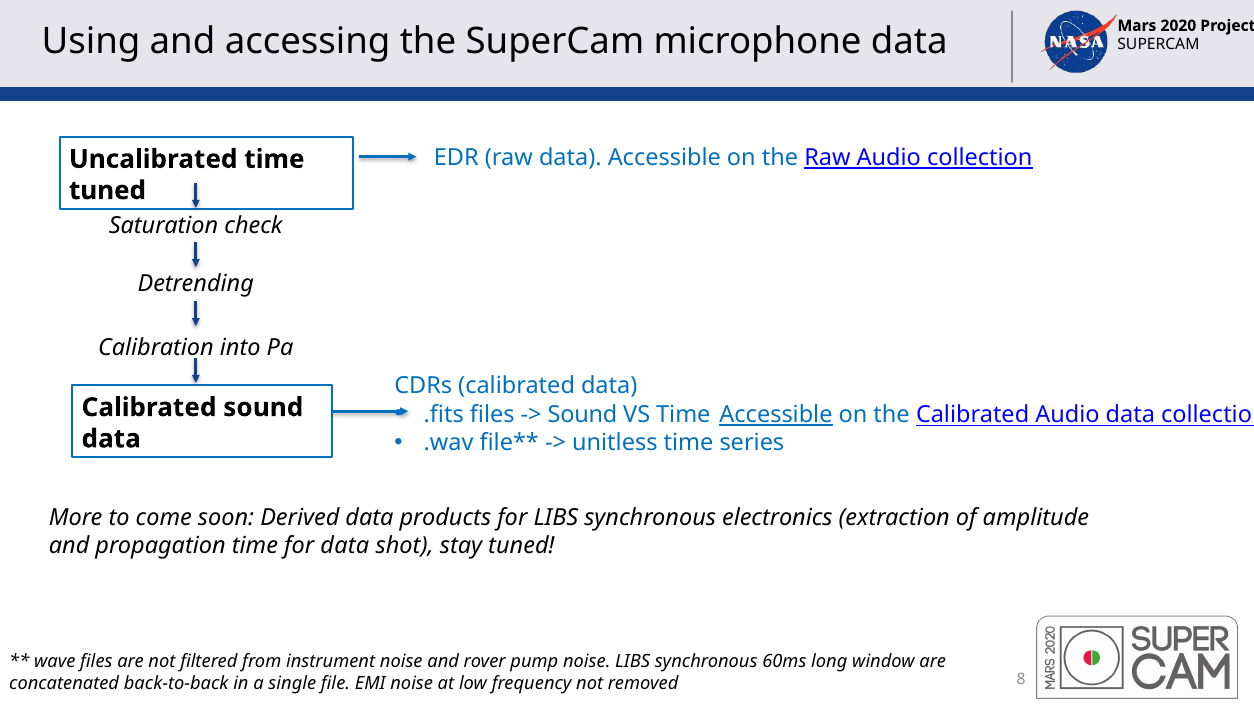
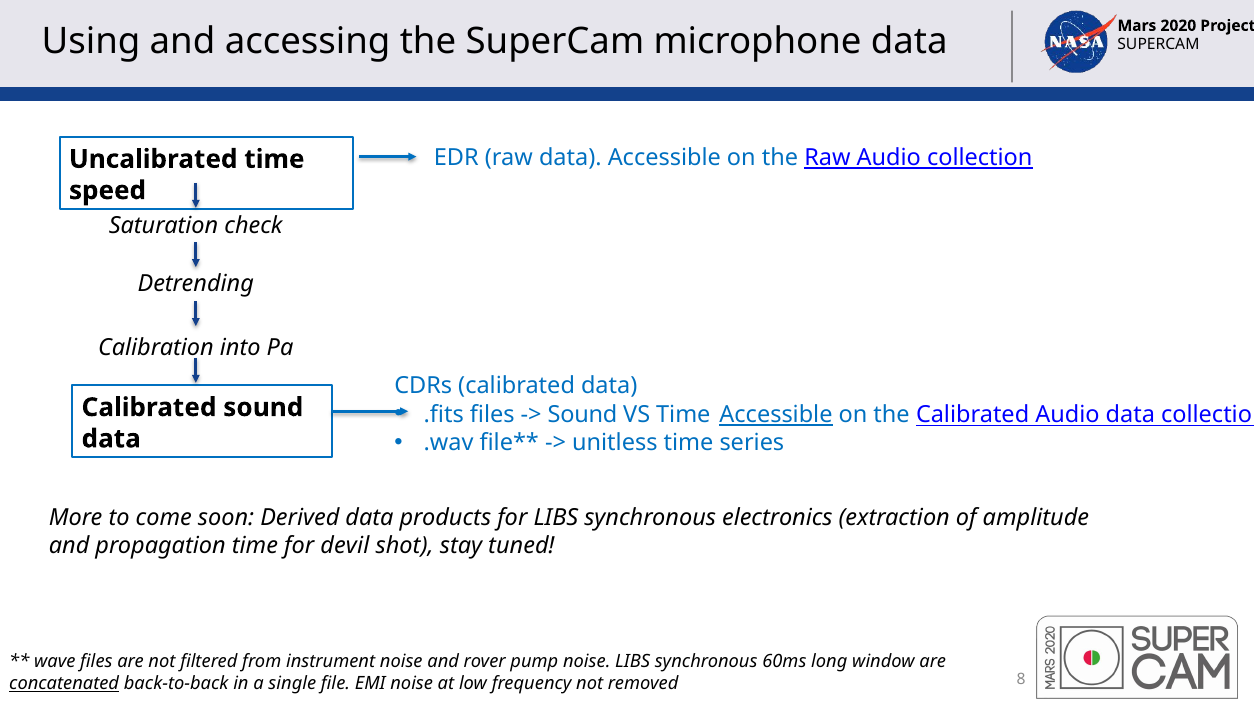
tuned at (108, 191): tuned -> speed
for data: data -> devil
concatenated underline: none -> present
